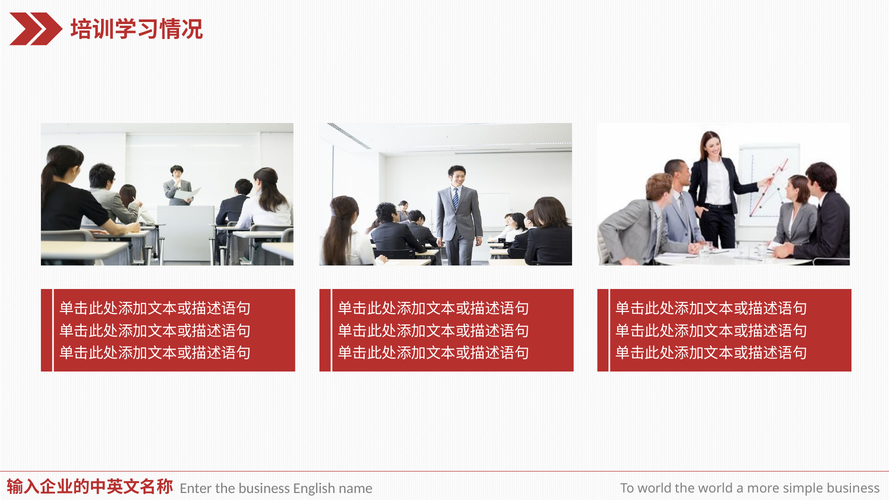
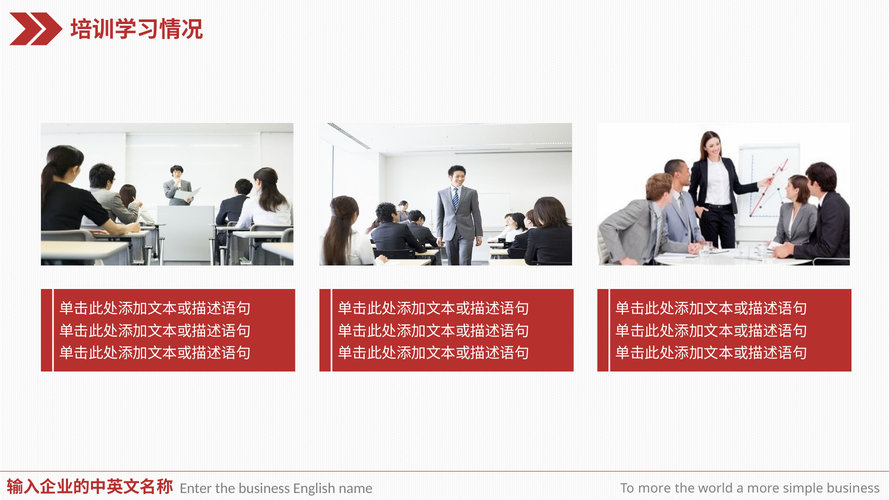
To world: world -> more
